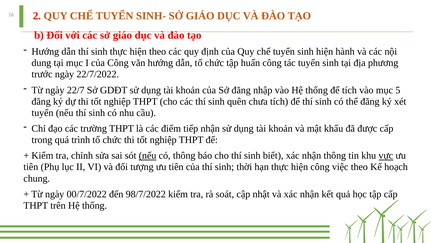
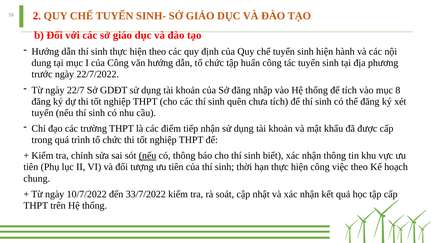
5: 5 -> 8
vực underline: present -> none
00/7/2022: 00/7/2022 -> 10/7/2022
98/7/2022: 98/7/2022 -> 33/7/2022
